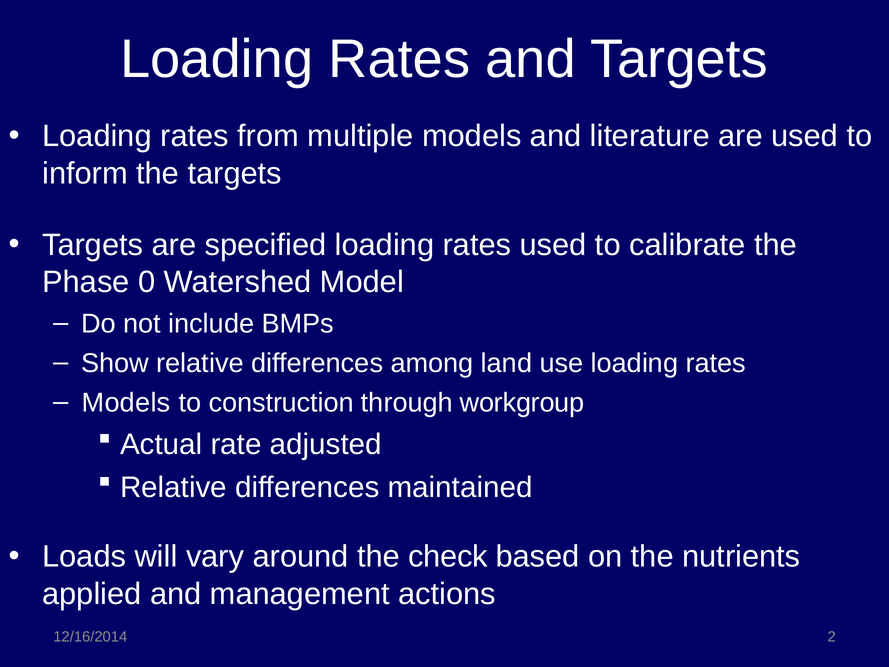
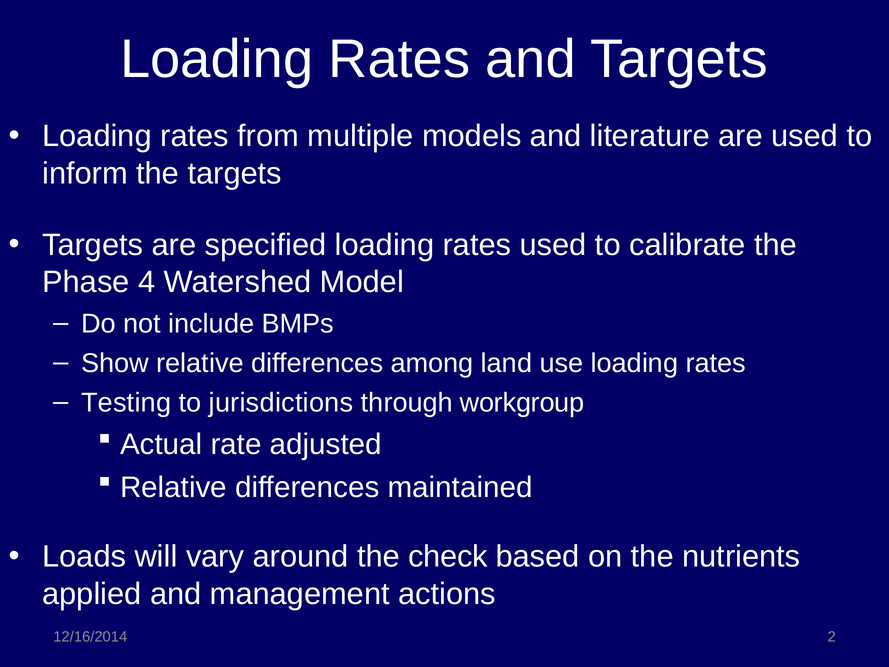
0: 0 -> 4
Models at (126, 403): Models -> Testing
construction: construction -> jurisdictions
